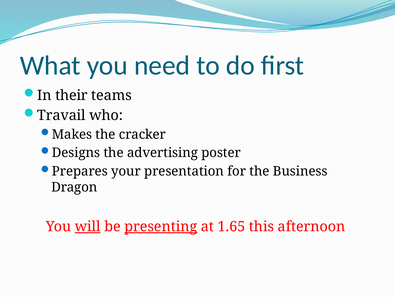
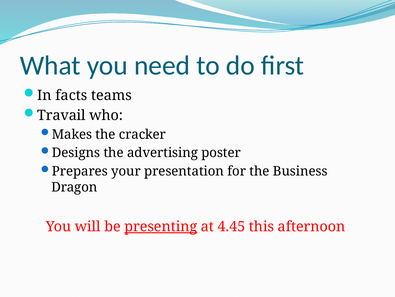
their: their -> facts
will underline: present -> none
1.65: 1.65 -> 4.45
